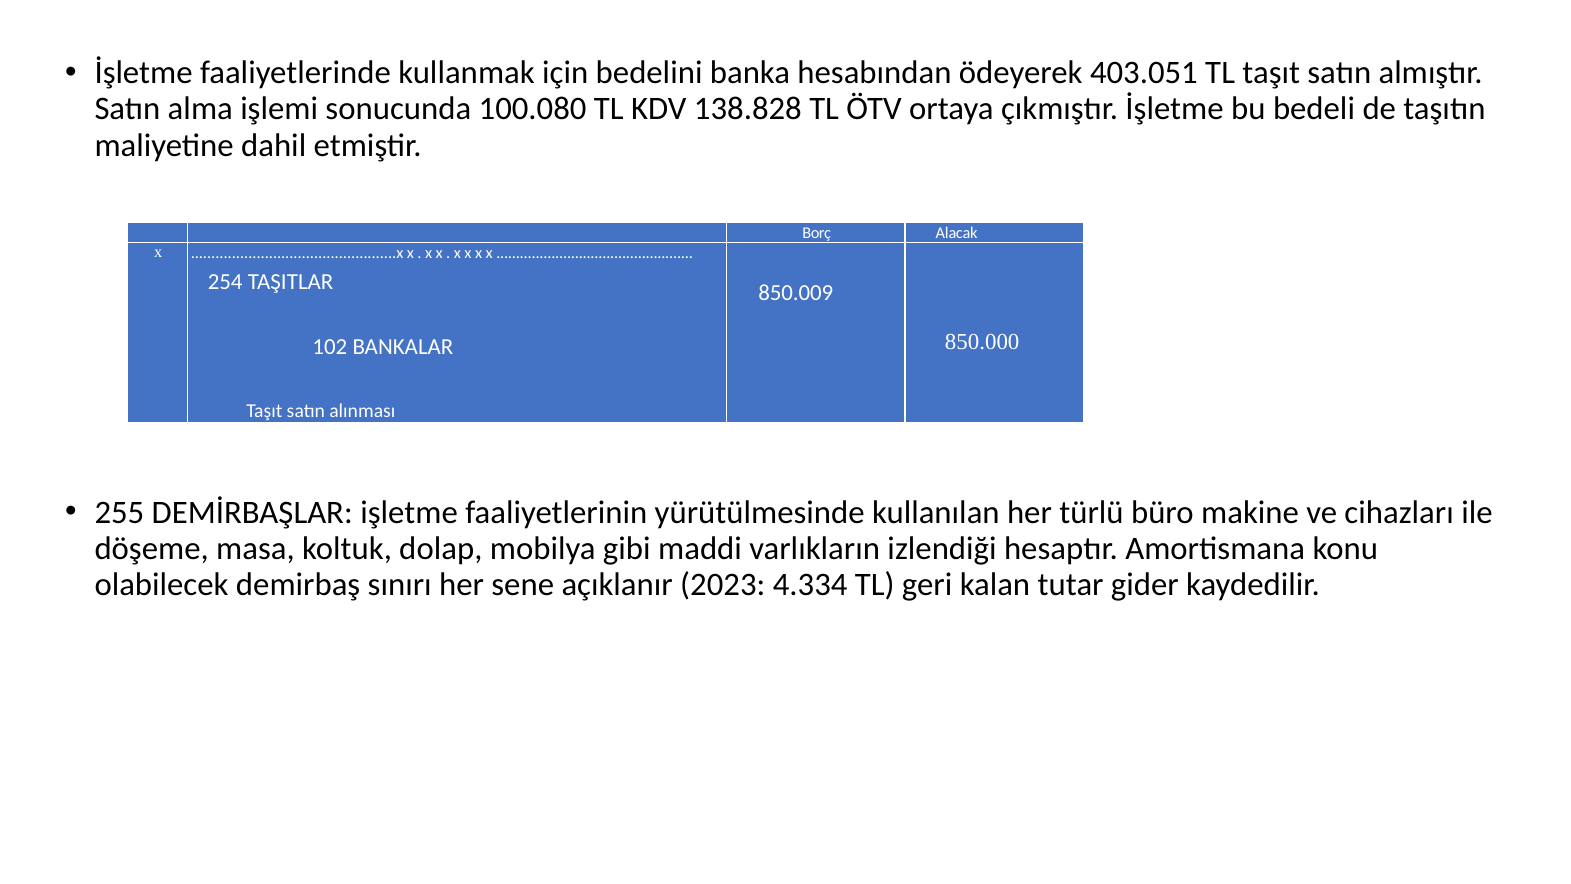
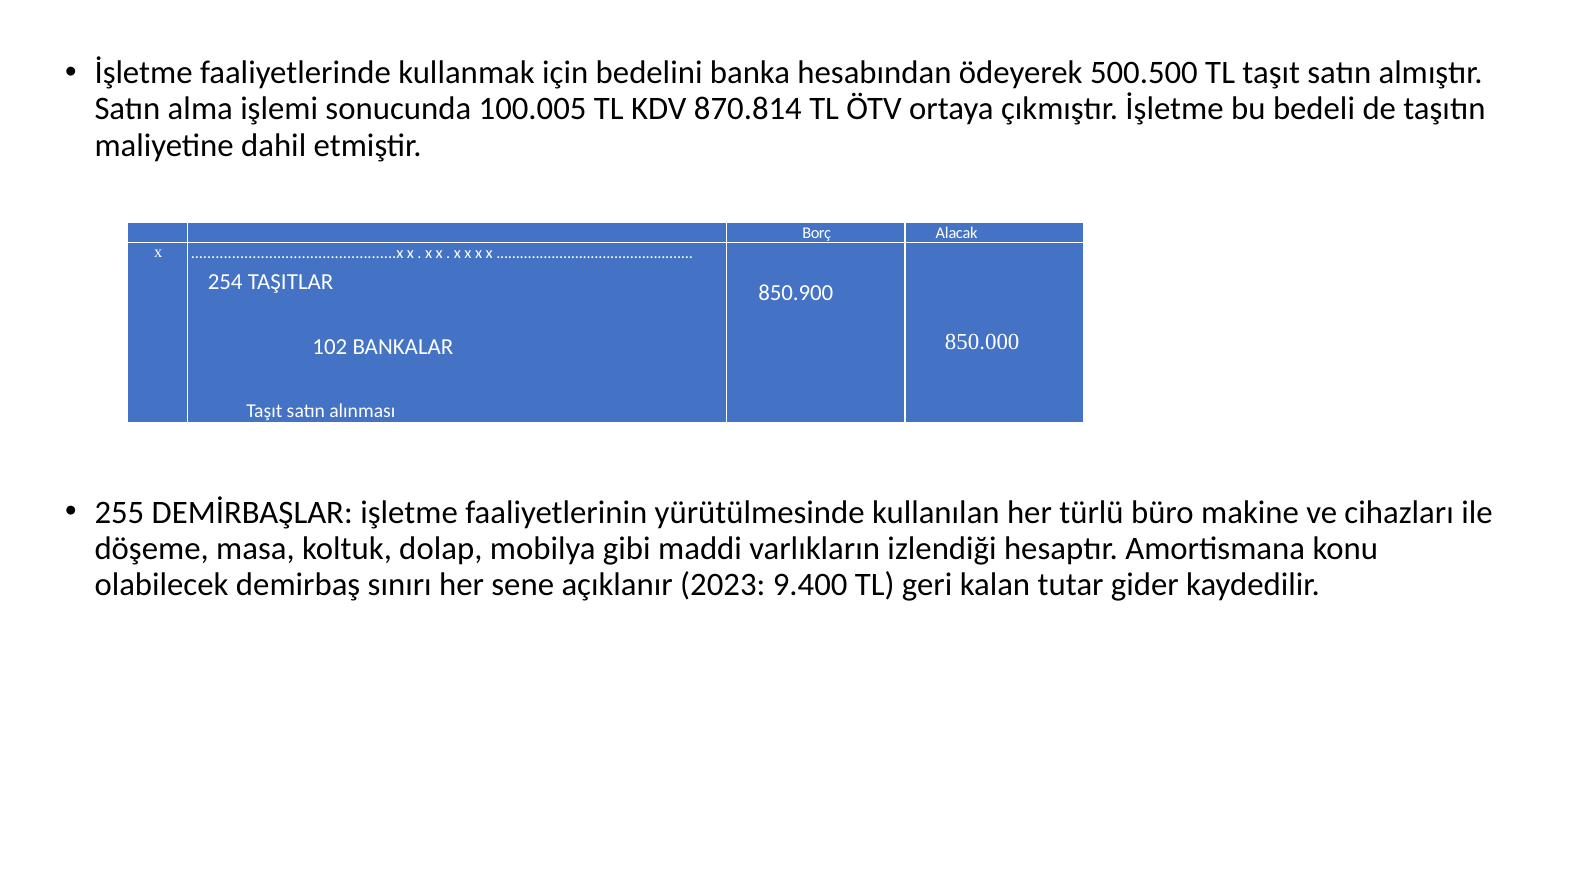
403.051: 403.051 -> 500.500
100.080: 100.080 -> 100.005
138.828: 138.828 -> 870.814
850.009: 850.009 -> 850.900
4.334: 4.334 -> 9.400
